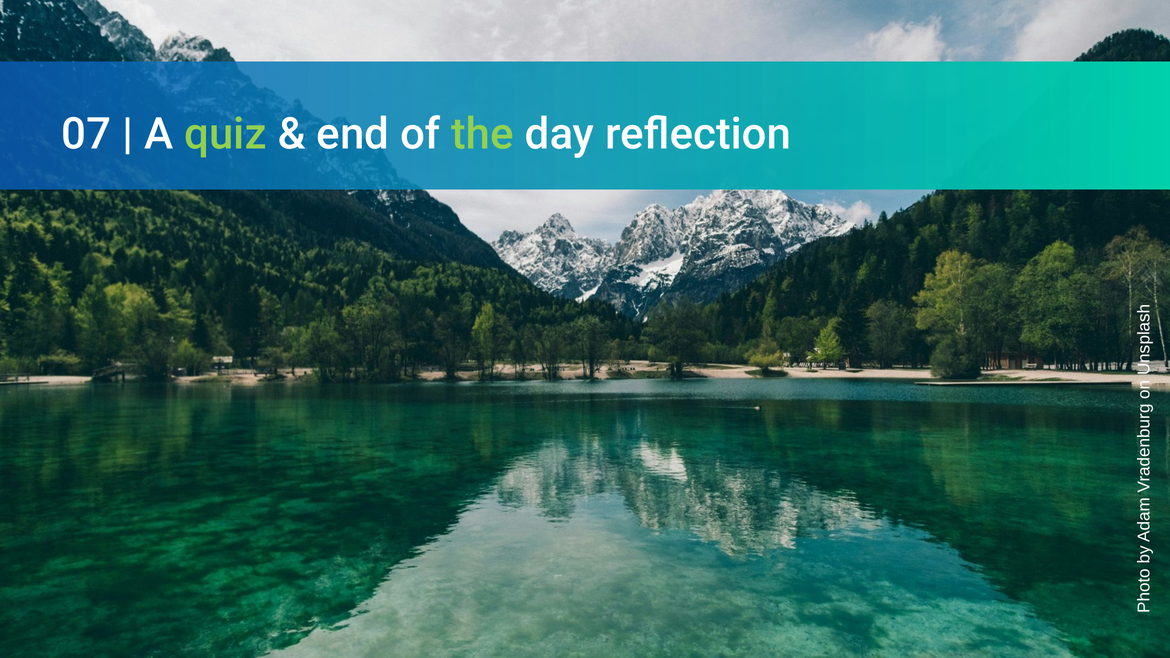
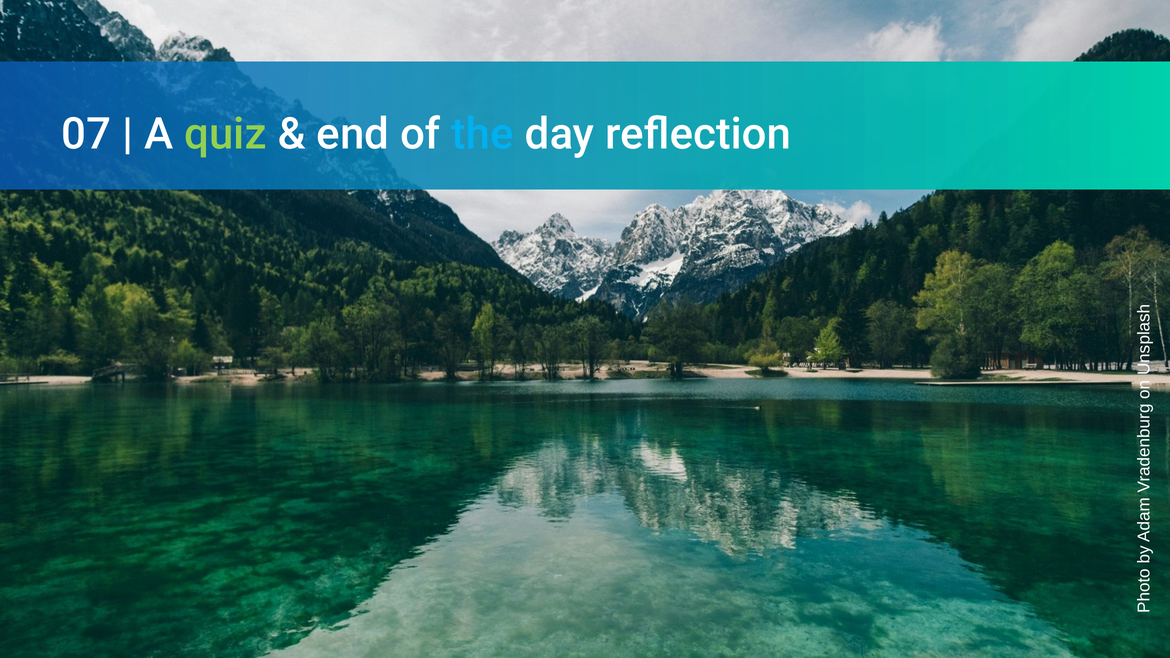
the colour: light green -> light blue
